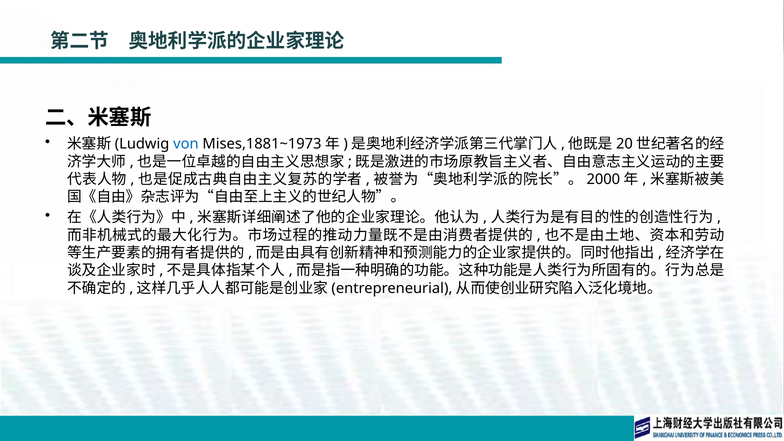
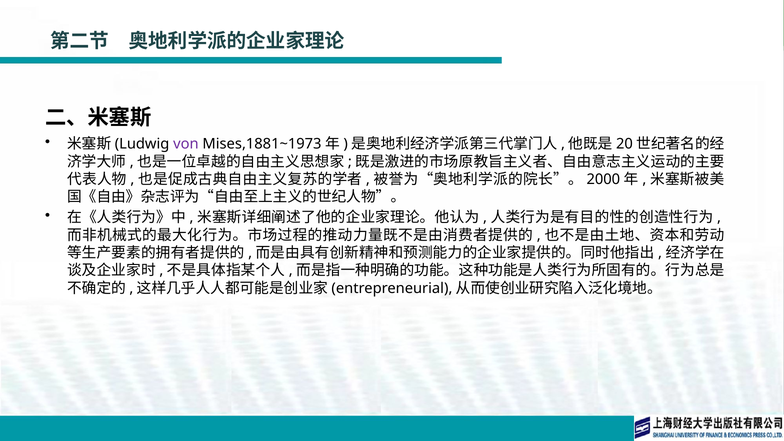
von colour: blue -> purple
